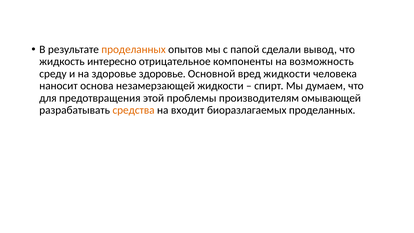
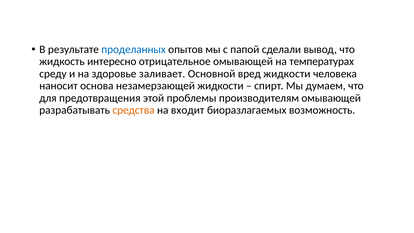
проделанных at (134, 49) colour: orange -> blue
отрицательное компоненты: компоненты -> омывающей
возможность: возможность -> температурах
здоровье здоровье: здоровье -> заливает
биоразлагаемых проделанных: проделанных -> возможность
